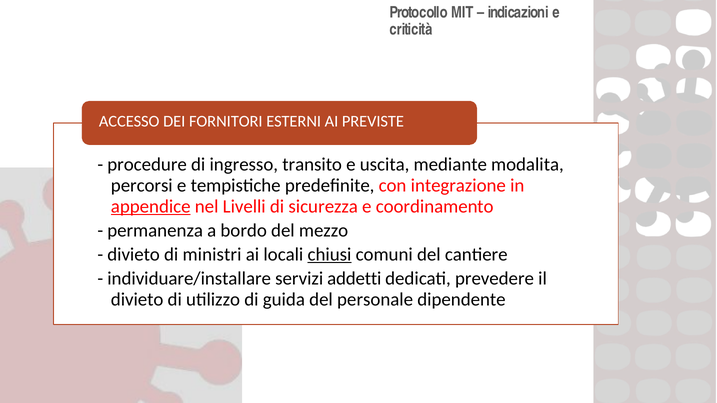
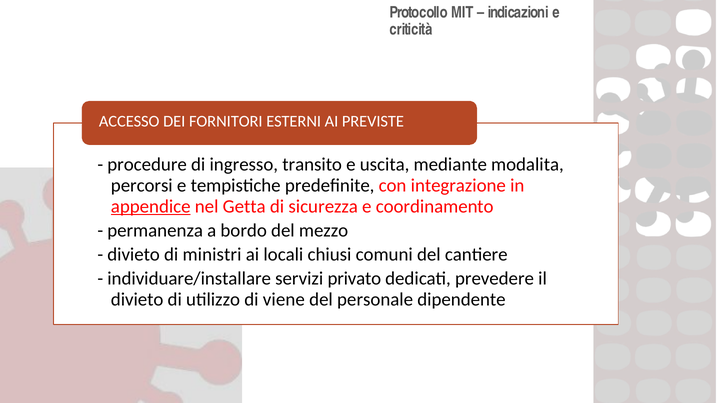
Livelli: Livelli -> Getta
chiusi underline: present -> none
addetti: addetti -> privato
guida: guida -> viene
